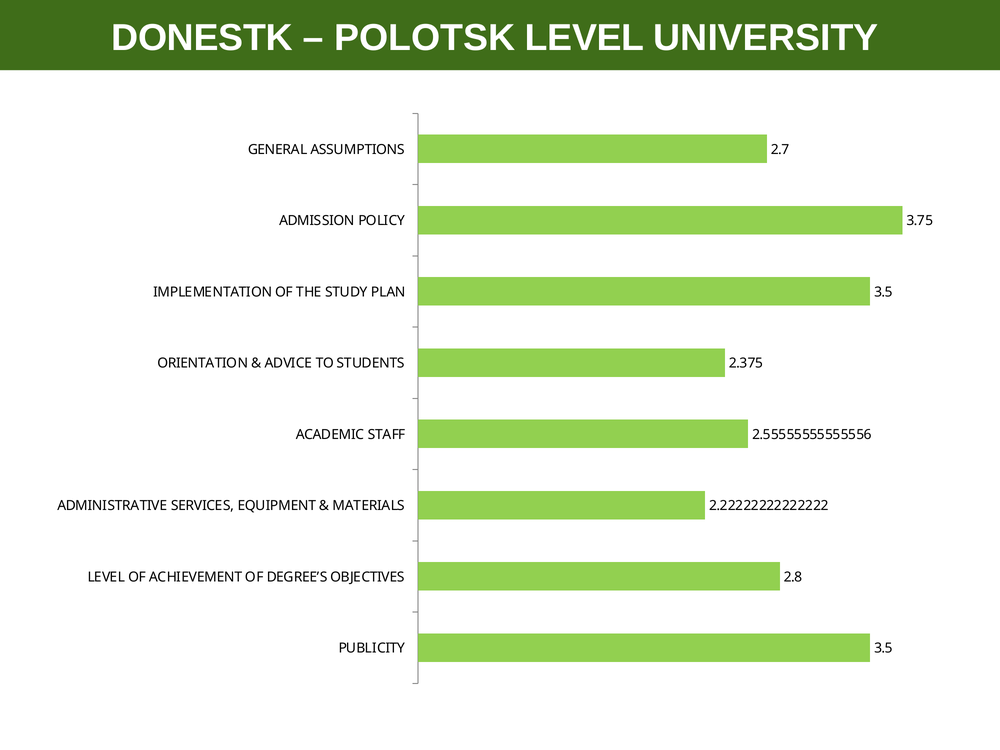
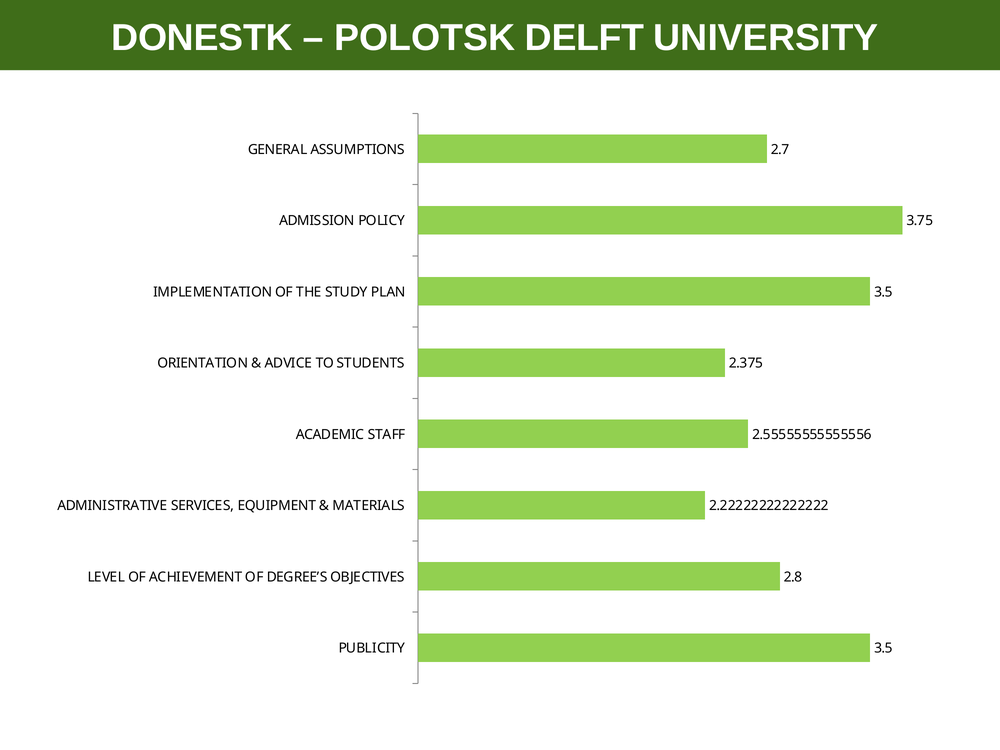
POLOTSK LEVEL: LEVEL -> DELFT
